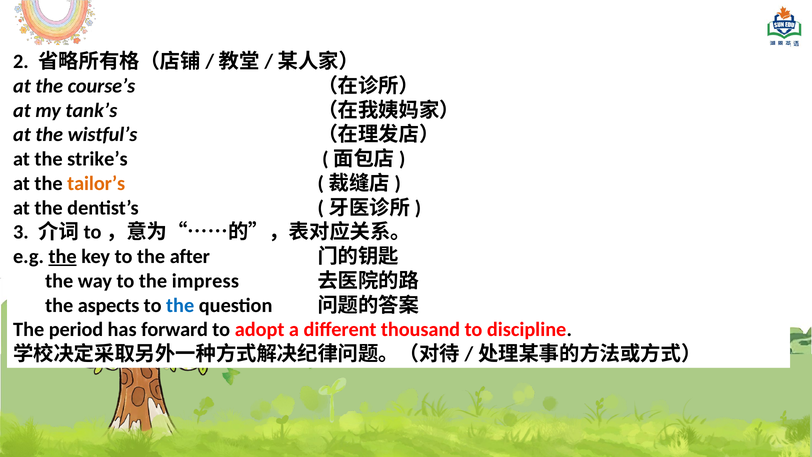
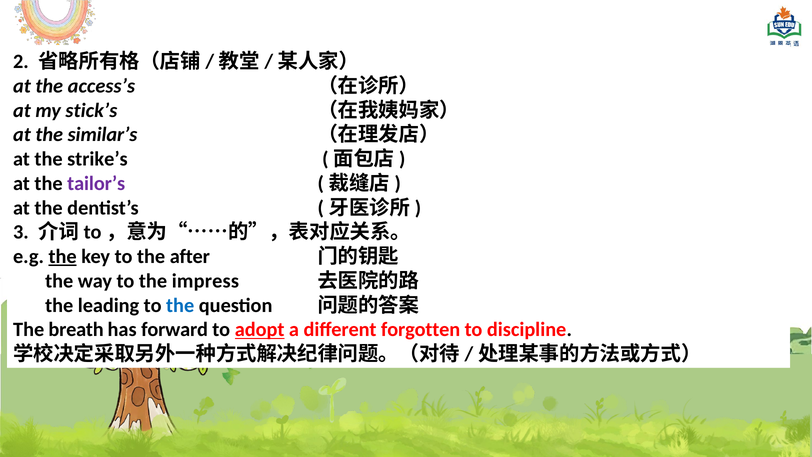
course’s: course’s -> access’s
tank’s: tank’s -> stick’s
wistful’s: wistful’s -> similar’s
tailor’s colour: orange -> purple
aspects: aspects -> leading
period: period -> breath
adopt underline: none -> present
thousand: thousand -> forgotten
